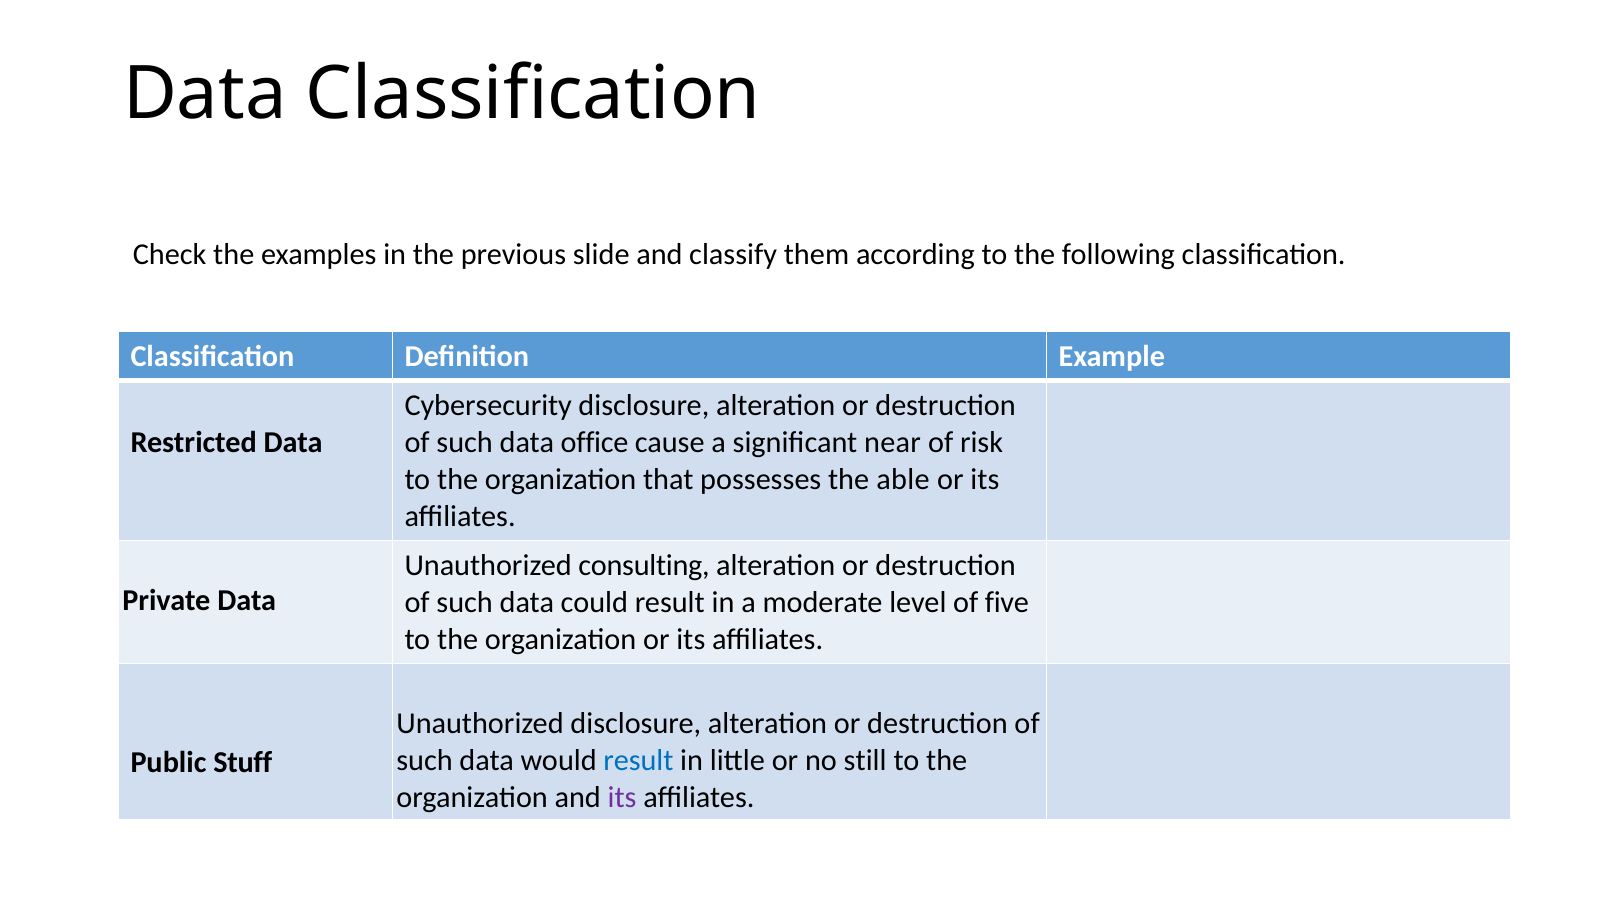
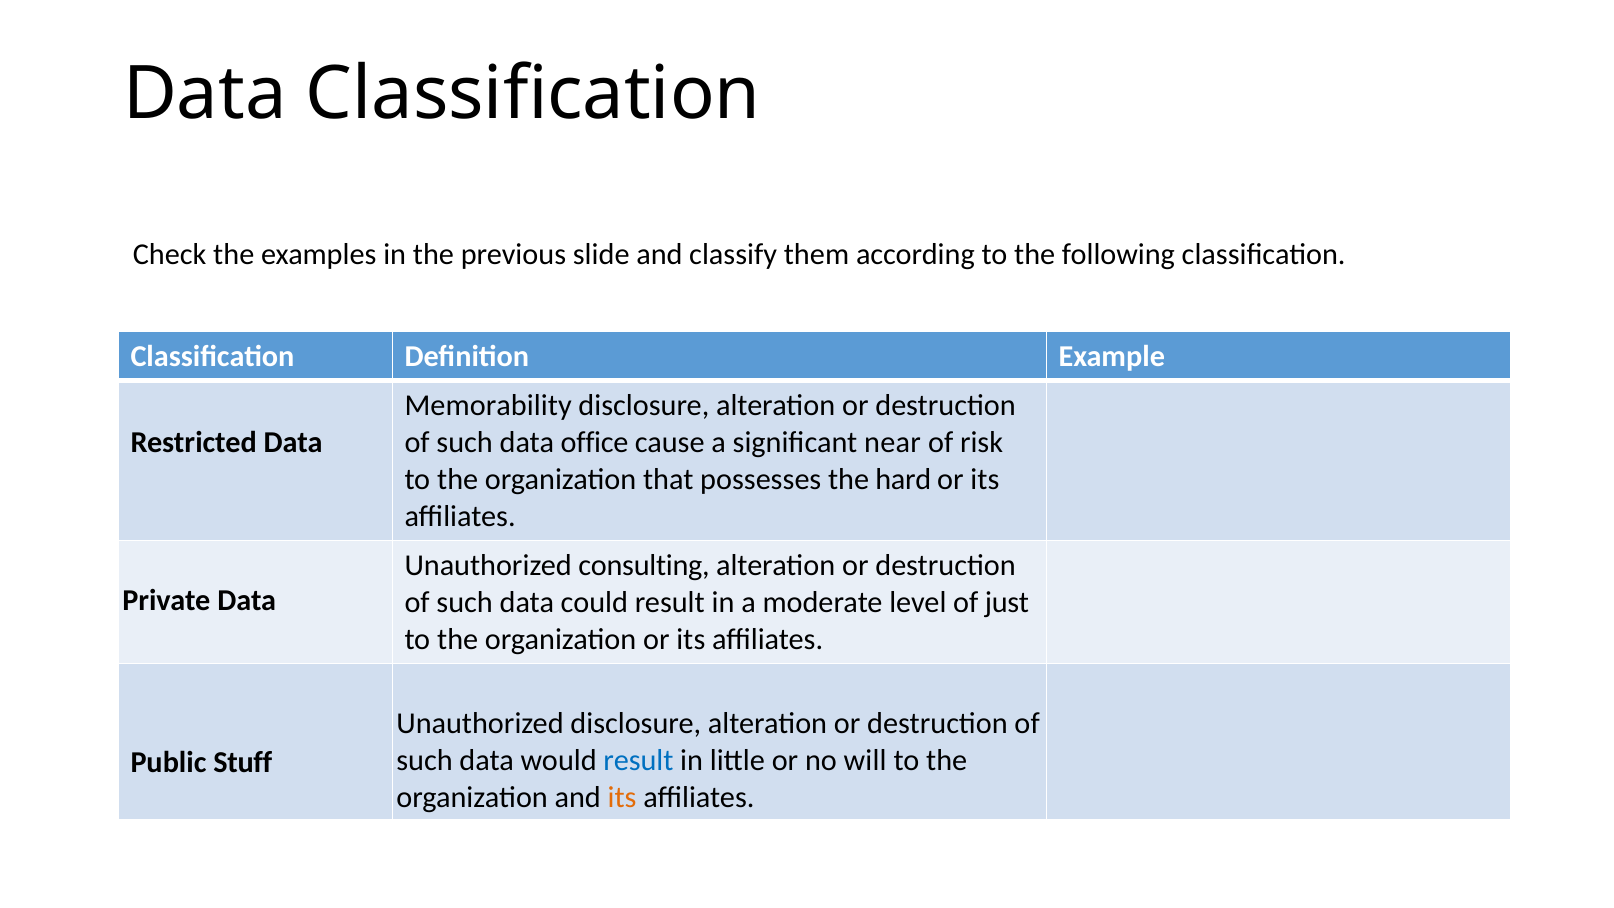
Cybersecurity: Cybersecurity -> Memorability
able: able -> hard
five: five -> just
still: still -> will
its at (622, 797) colour: purple -> orange
